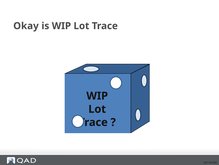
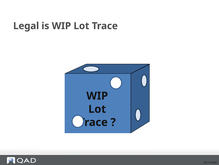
Okay: Okay -> Legal
